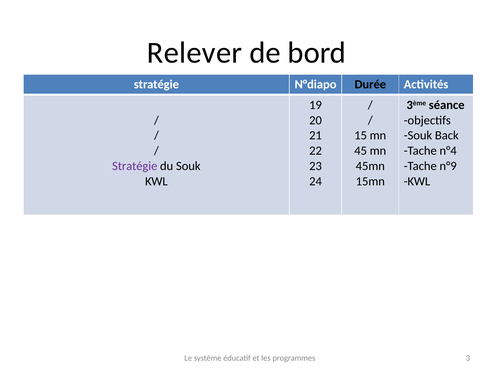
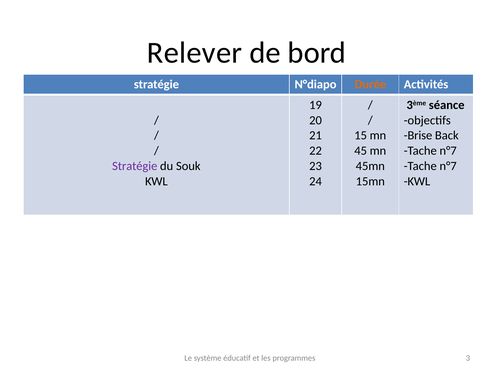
Durée colour: black -> orange
Souk at (418, 136): Souk -> Brise
n°4 at (448, 151): n°4 -> n°7
n°9 at (448, 166): n°9 -> n°7
